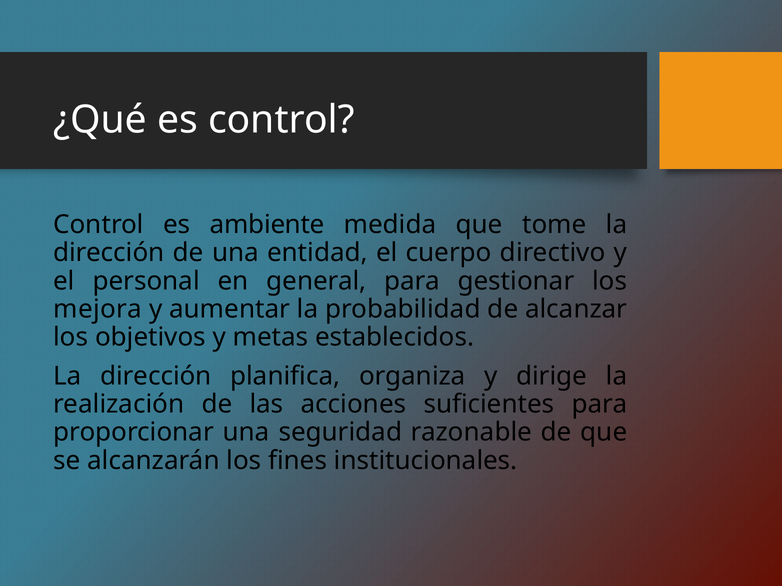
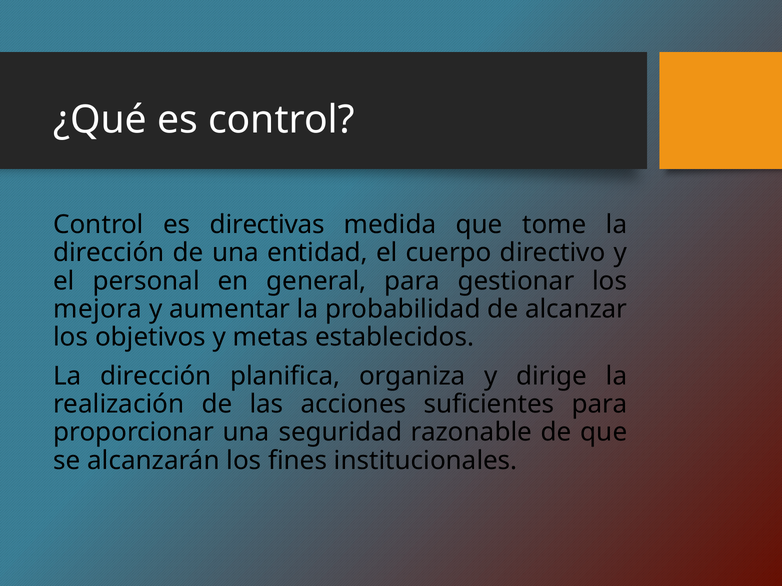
ambiente: ambiente -> directivas
